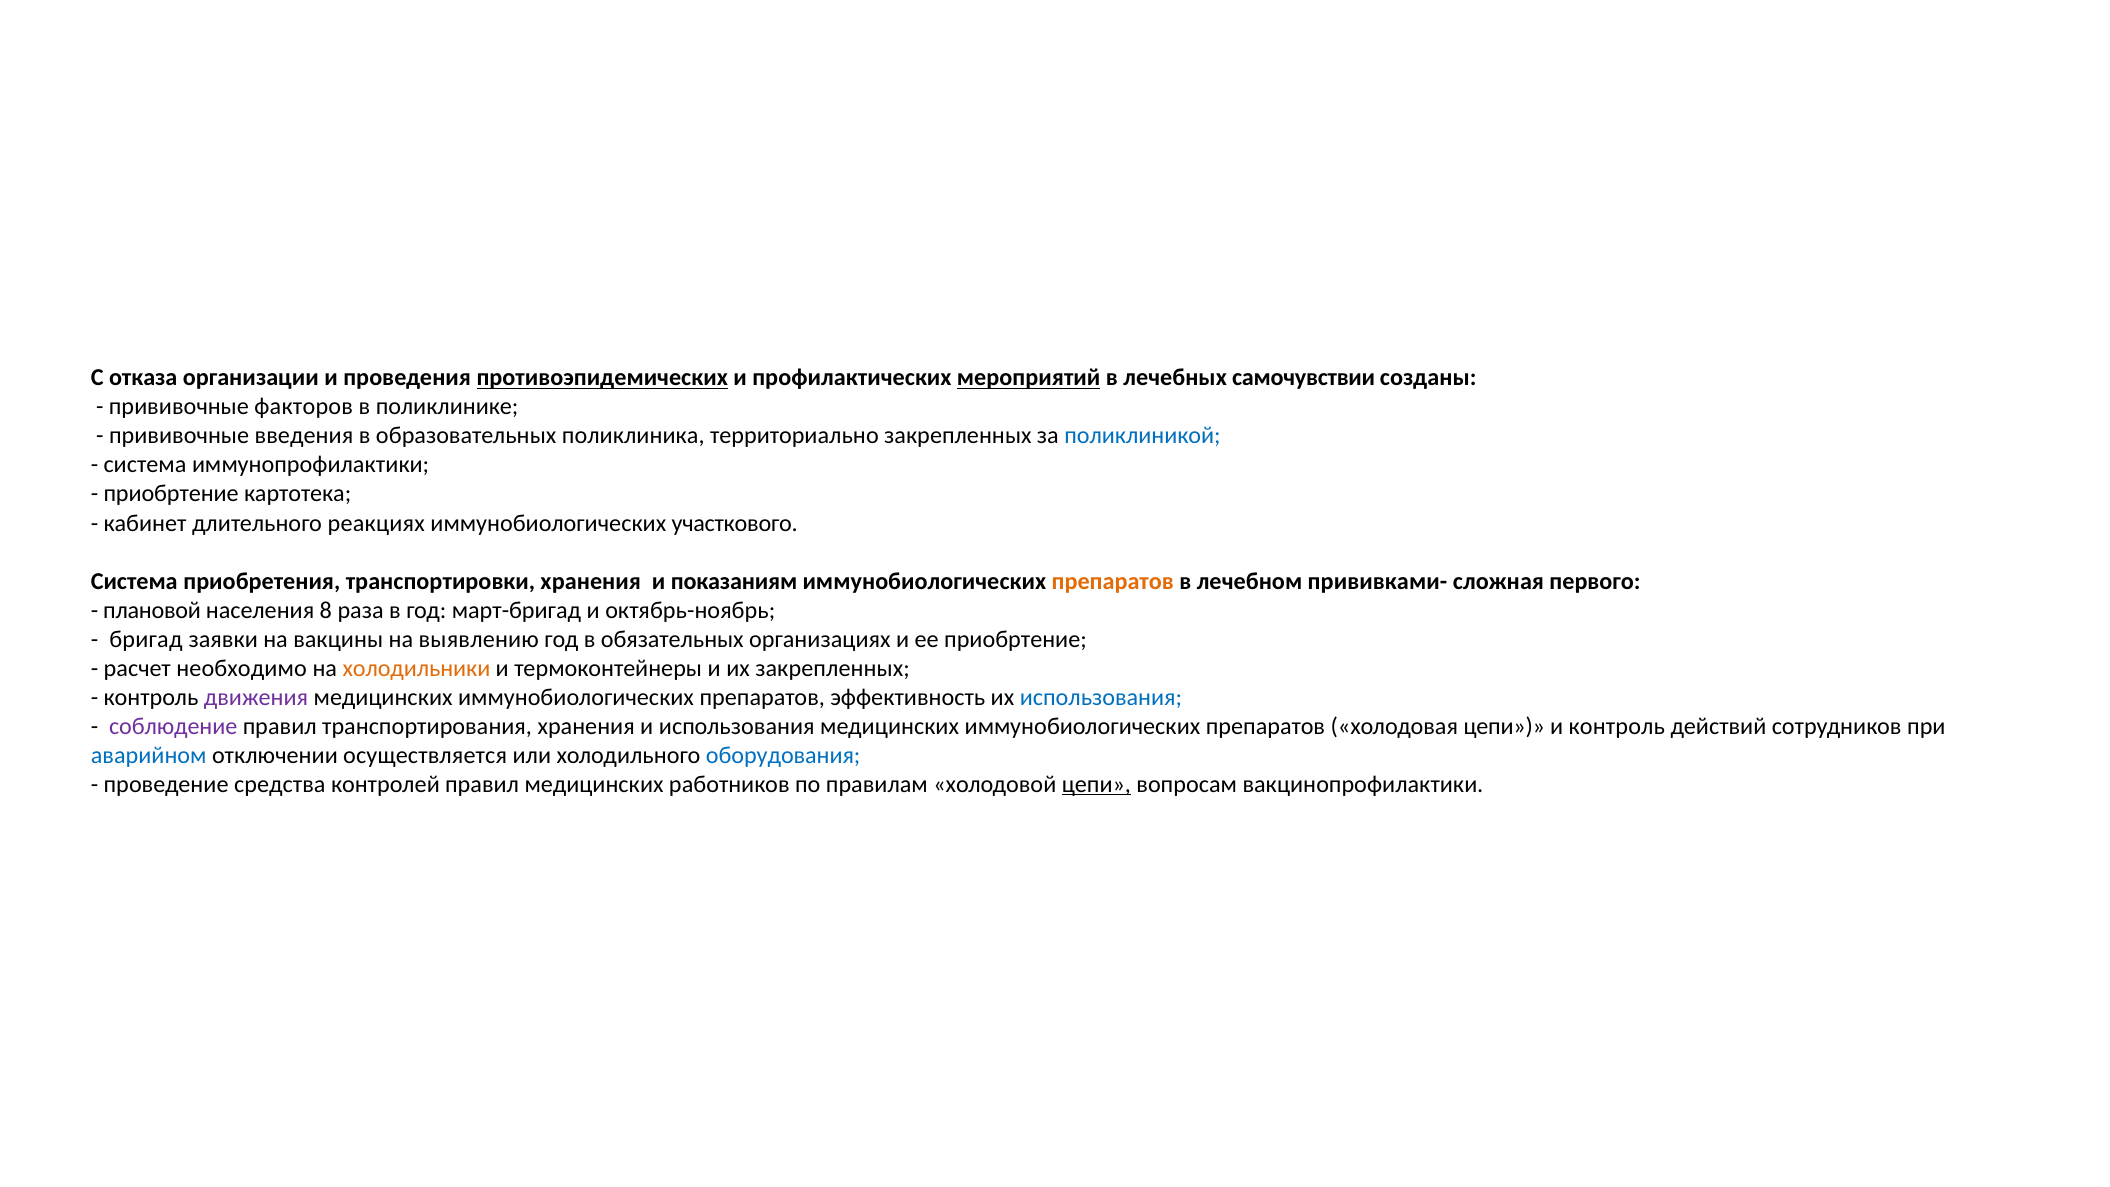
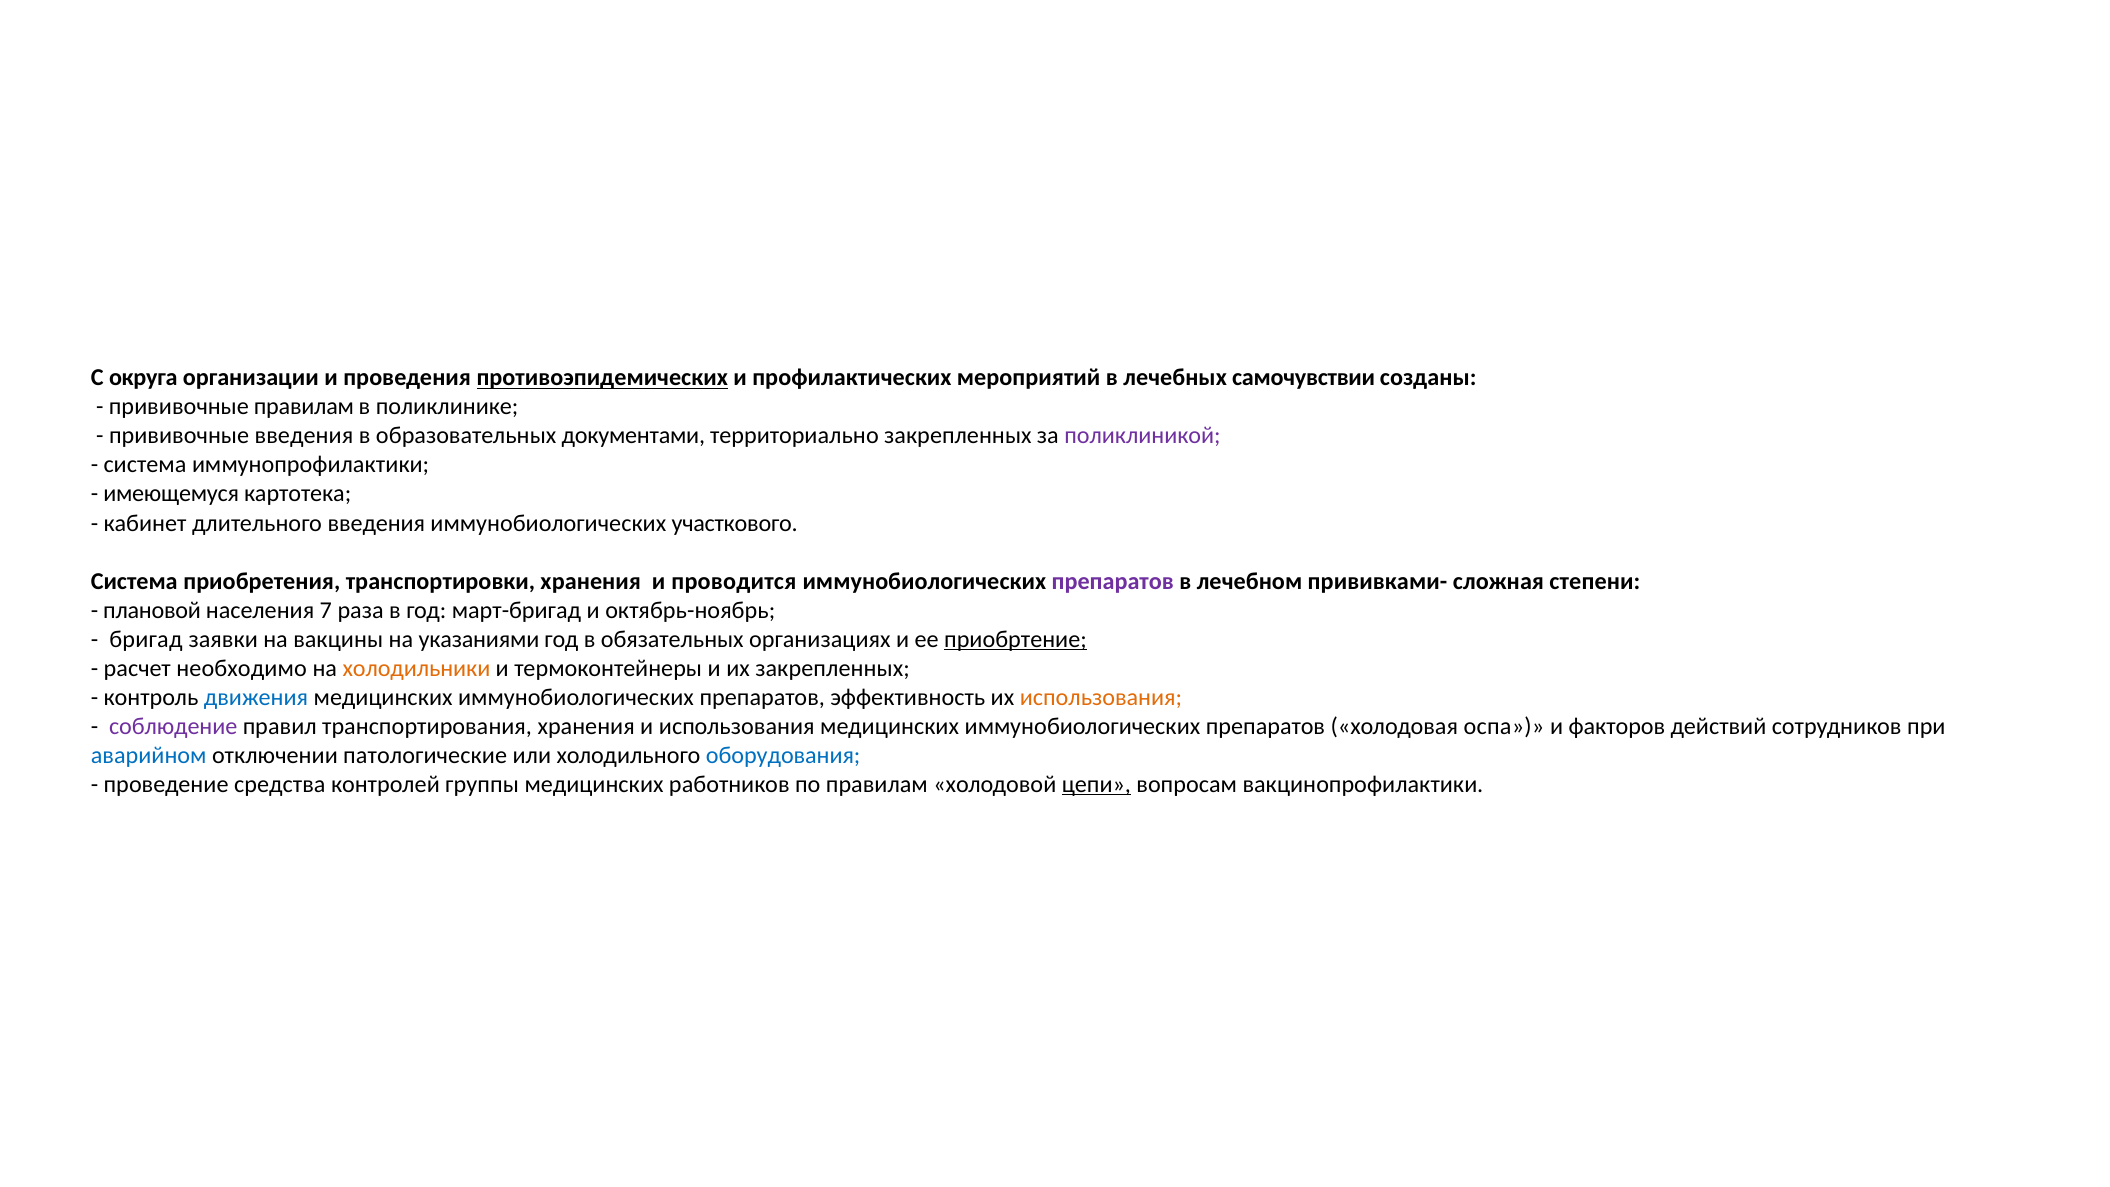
отказа: отказа -> округа
мероприятий underline: present -> none
прививочные факторов: факторов -> правилам
поликлиника: поликлиника -> документами
поликлиникой colour: blue -> purple
приобртение at (171, 494): приобртение -> имеющемуся
длительного реакциях: реакциях -> введения
показаниям: показаниям -> проводится
препаратов at (1113, 581) colour: orange -> purple
первого: первого -> степени
8: 8 -> 7
выявлению: выявлению -> указаниями
приобртение at (1015, 639) underline: none -> present
движения colour: purple -> blue
использования at (1101, 697) colour: blue -> orange
холодовая цепи: цепи -> оспа
и контроль: контроль -> факторов
осуществляется: осуществляется -> патологические
контролей правил: правил -> группы
